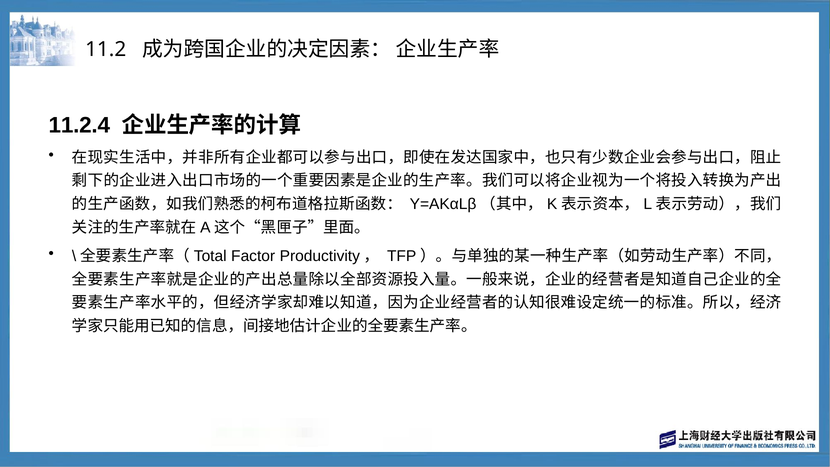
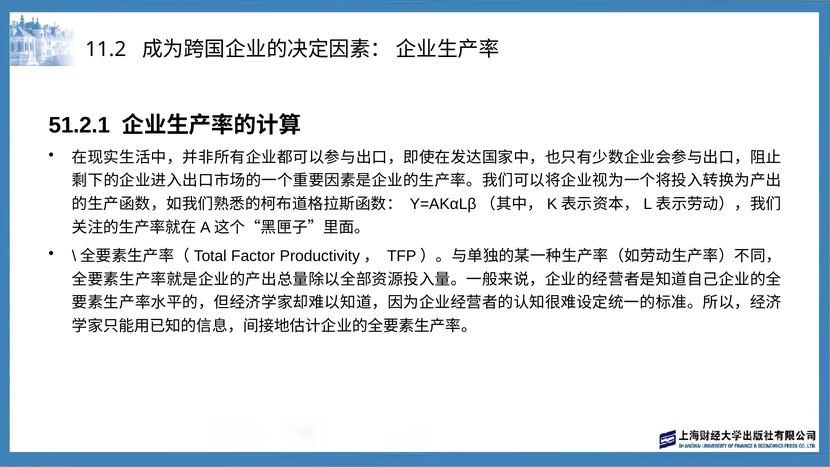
11.2.4: 11.2.4 -> 51.2.1
